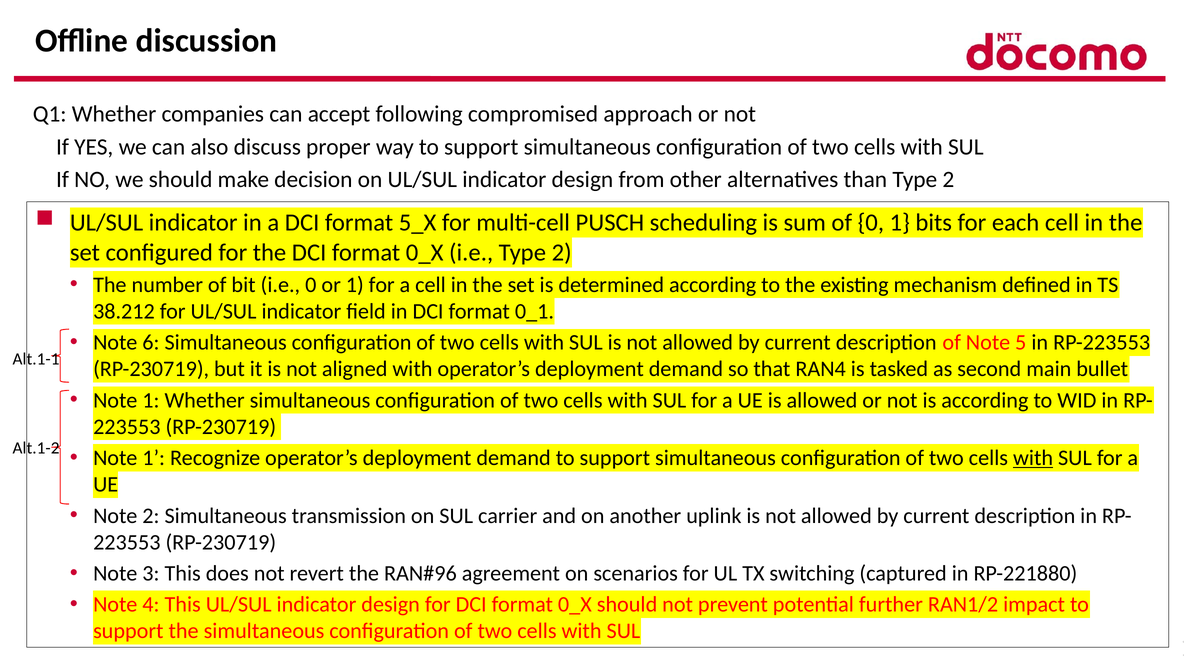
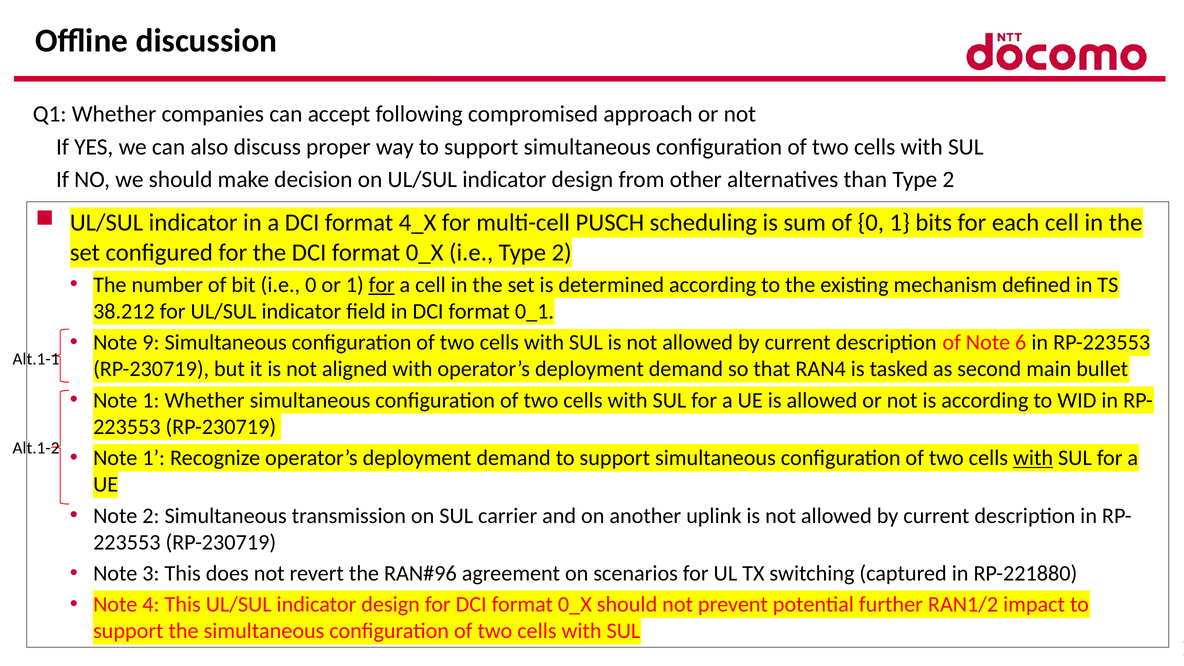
5_X: 5_X -> 4_X
for at (382, 285) underline: none -> present
6: 6 -> 9
5: 5 -> 6
